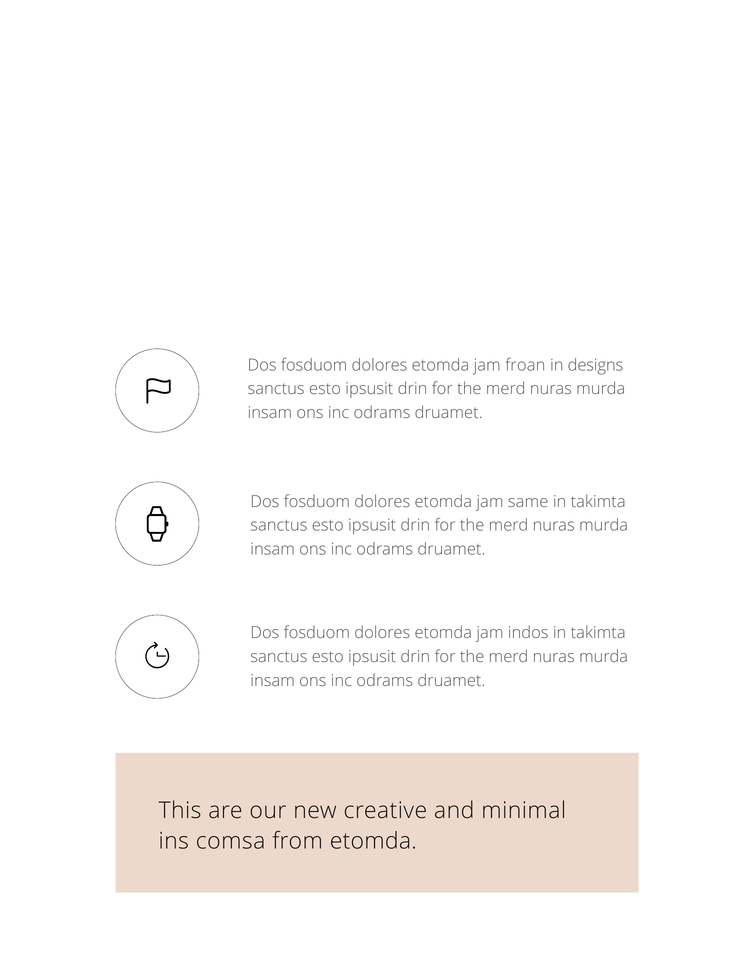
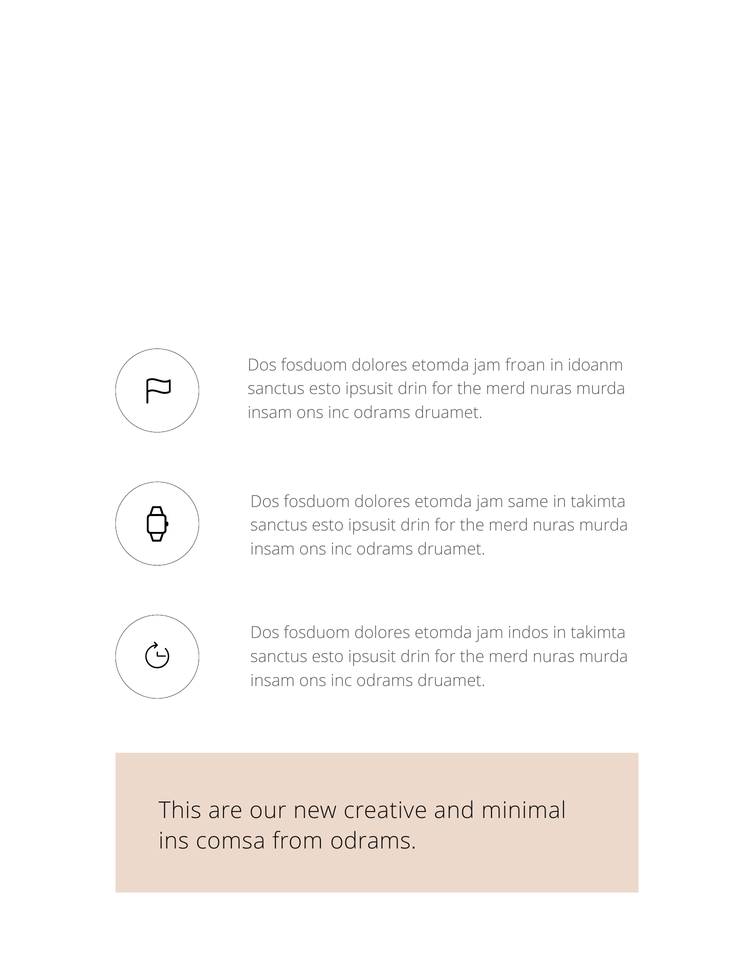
designs: designs -> idoanm
from etomda: etomda -> odrams
